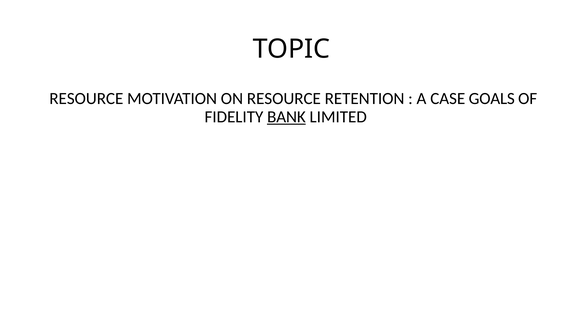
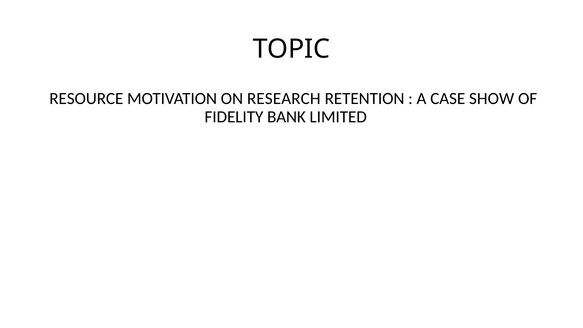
ON RESOURCE: RESOURCE -> RESEARCH
GOALS: GOALS -> SHOW
BANK underline: present -> none
